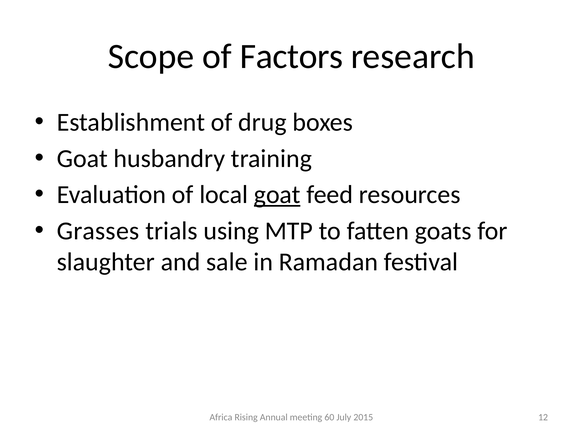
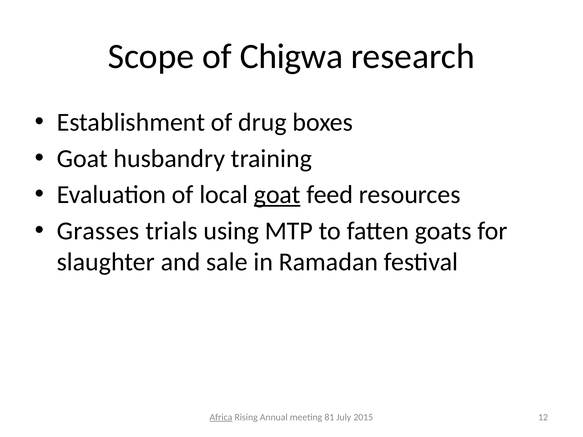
Factors: Factors -> Chigwa
Africa underline: none -> present
60: 60 -> 81
